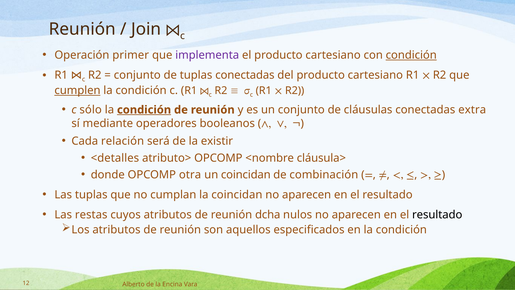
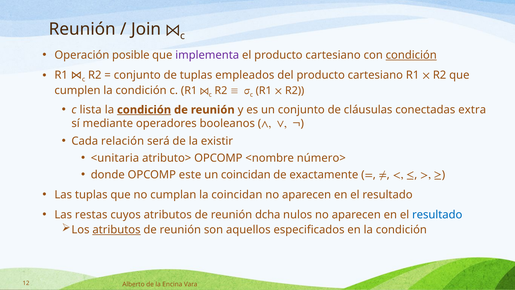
primer: primer -> posible
tuplas conectadas: conectadas -> empleados
cumplen underline: present -> none
sólo: sólo -> lista
<detalles: <detalles -> <unitaria
cláusula>: cláusula> -> número>
otra: otra -> este
combinación: combinación -> exactamente
resultado at (437, 214) colour: black -> blue
atributos at (116, 230) underline: none -> present
